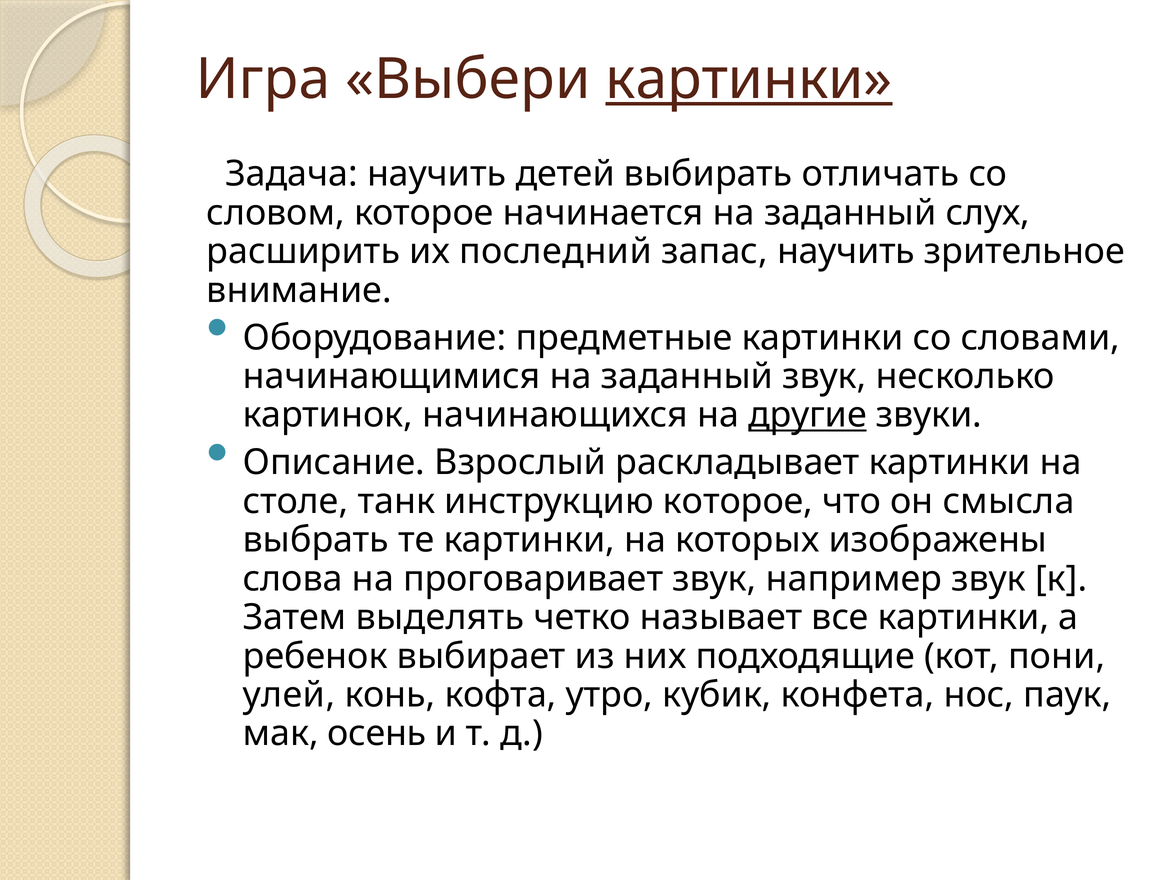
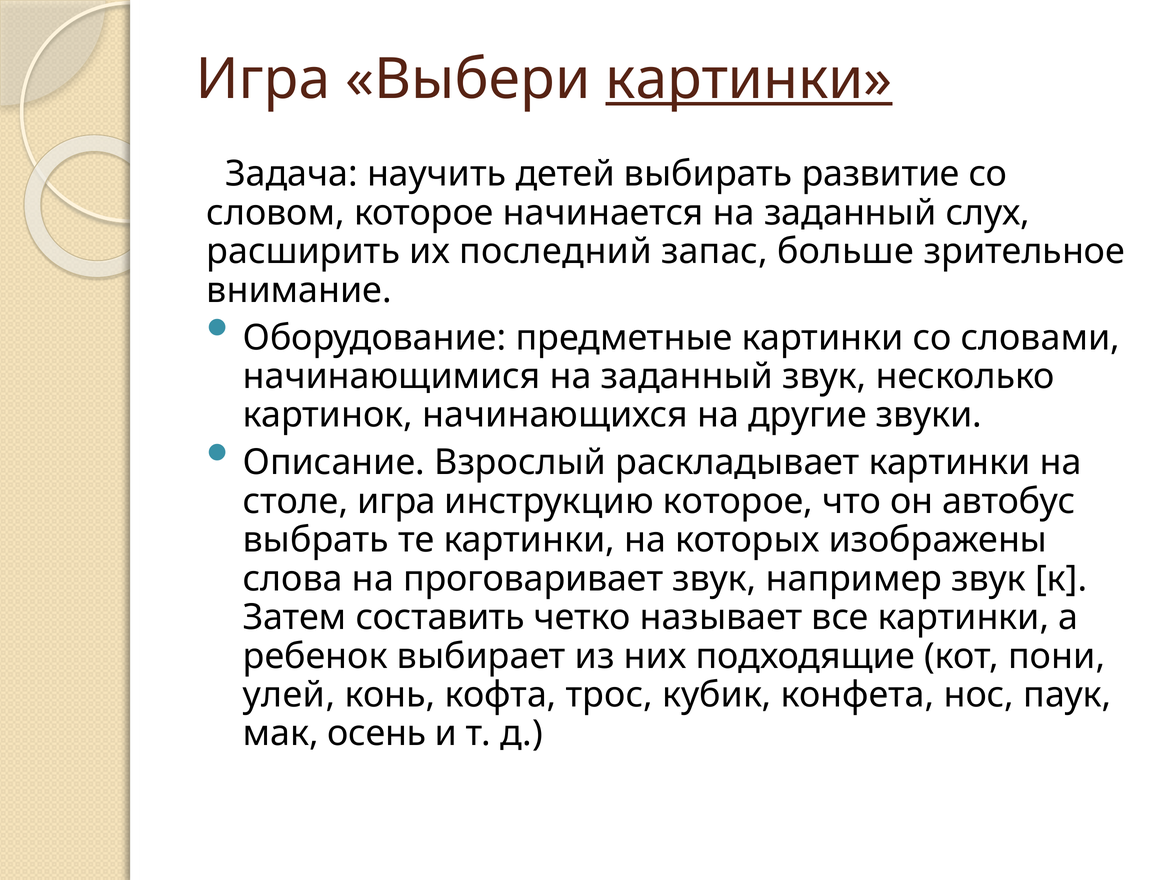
отличать: отличать -> развитие
запас научить: научить -> больше
другие underline: present -> none
столе танк: танк -> игра
смысла: смысла -> автобус
выделять: выделять -> составить
утро: утро -> трос
